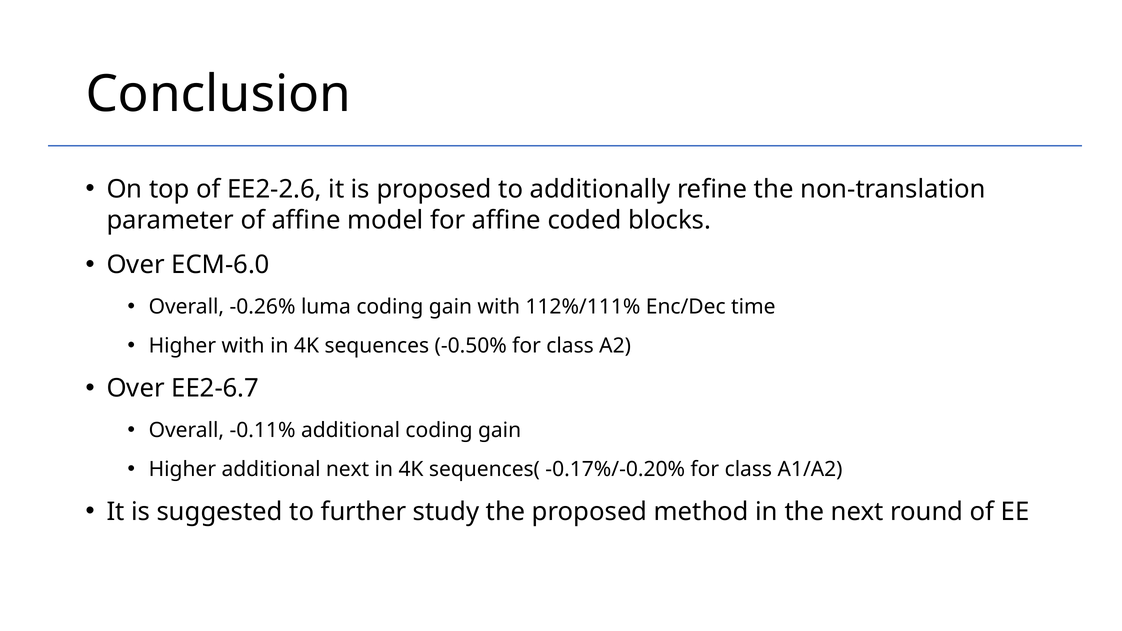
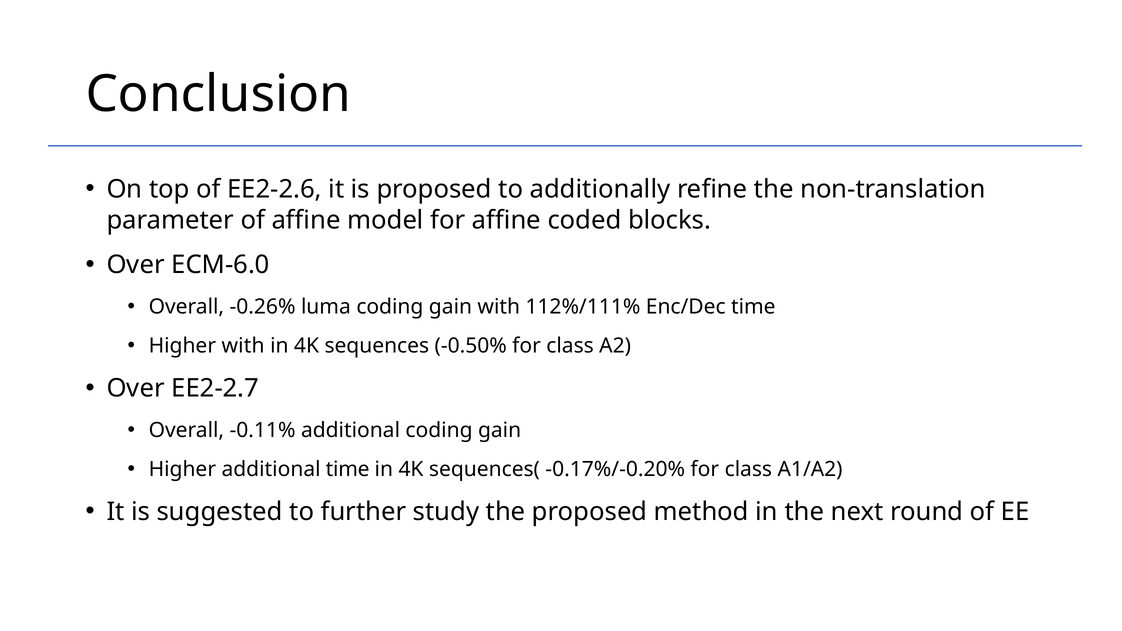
EE2-6.7: EE2-6.7 -> EE2-2.7
additional next: next -> time
